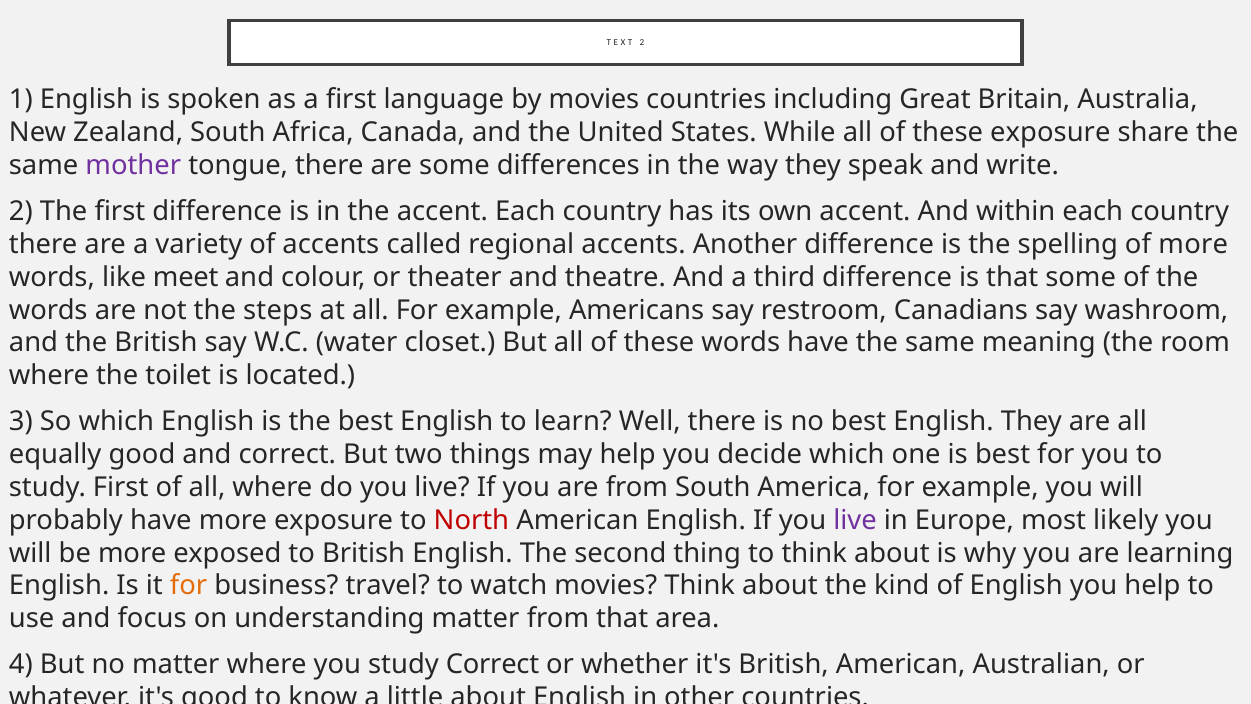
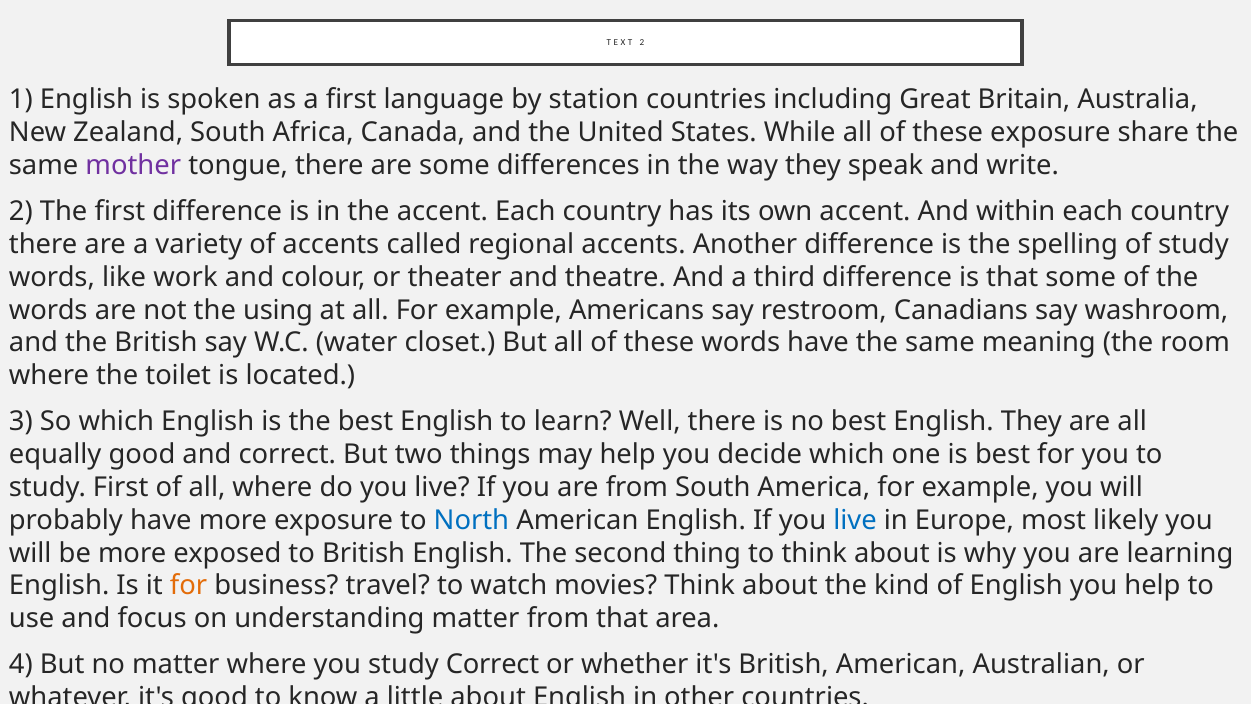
by movies: movies -> station
of more: more -> study
meet: meet -> work
steps: steps -> using
North colour: red -> blue
live at (855, 520) colour: purple -> blue
